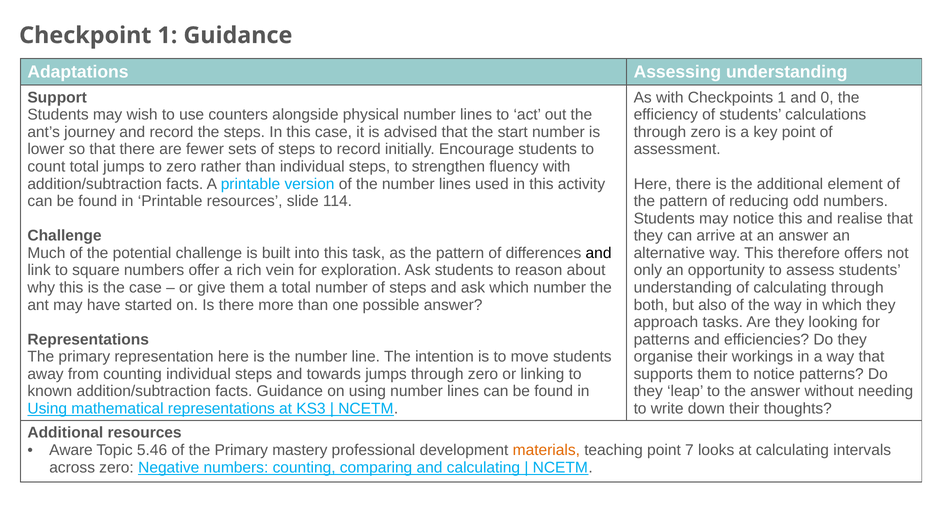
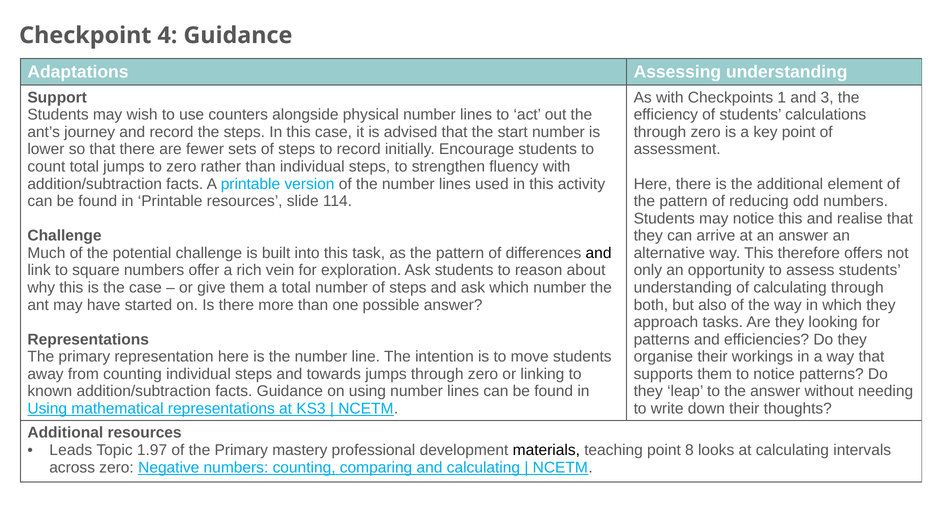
Checkpoint 1: 1 -> 4
0: 0 -> 3
Aware: Aware -> Leads
5.46: 5.46 -> 1.97
materials colour: orange -> black
7: 7 -> 8
